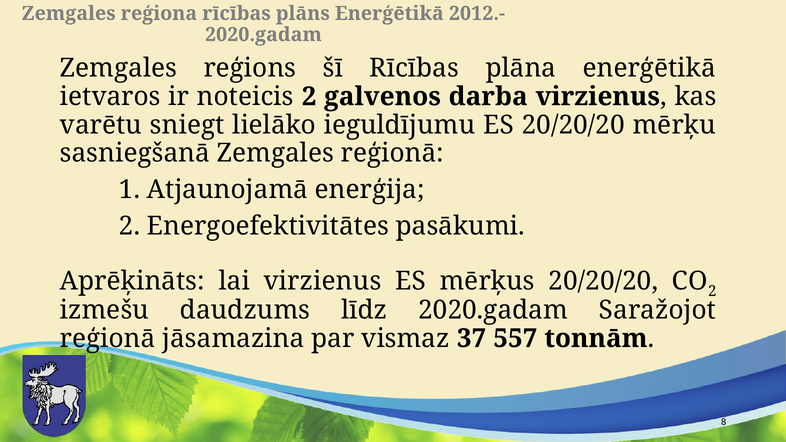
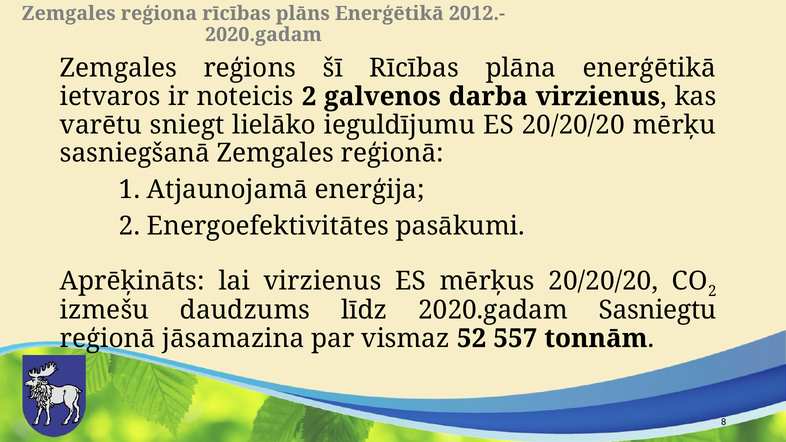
Saražojot: Saražojot -> Sasniegtu
37: 37 -> 52
